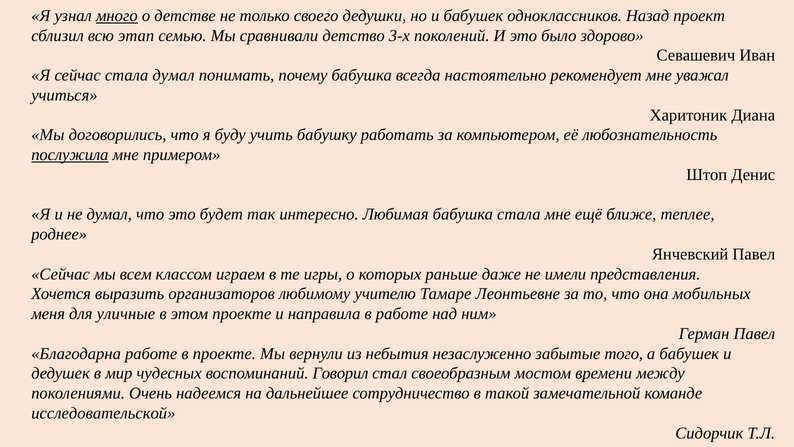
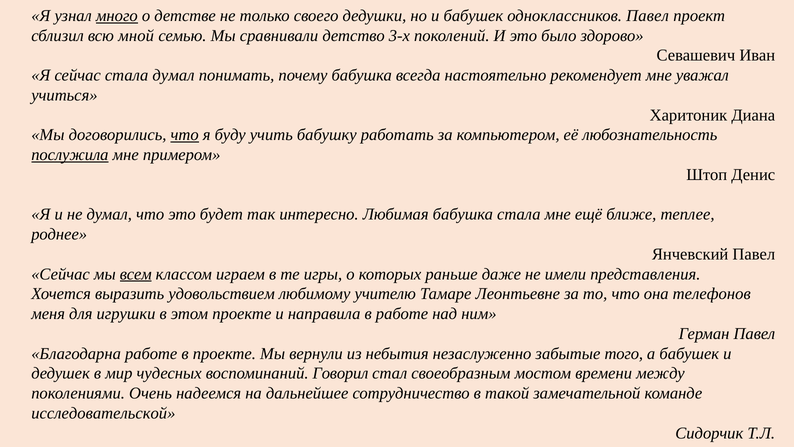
одноклассников Назад: Назад -> Павел
этап: этап -> мной
что at (185, 135) underline: none -> present
всем underline: none -> present
организаторов: организаторов -> удовольствием
мобильных: мобильных -> телефонов
уличные: уличные -> игрушки
